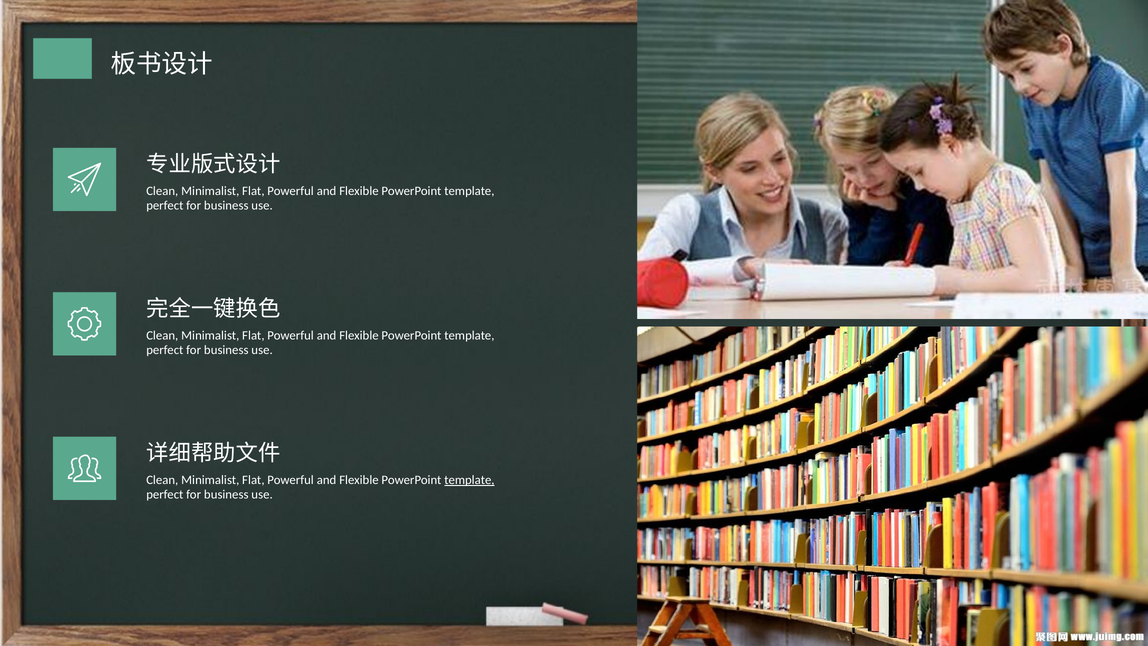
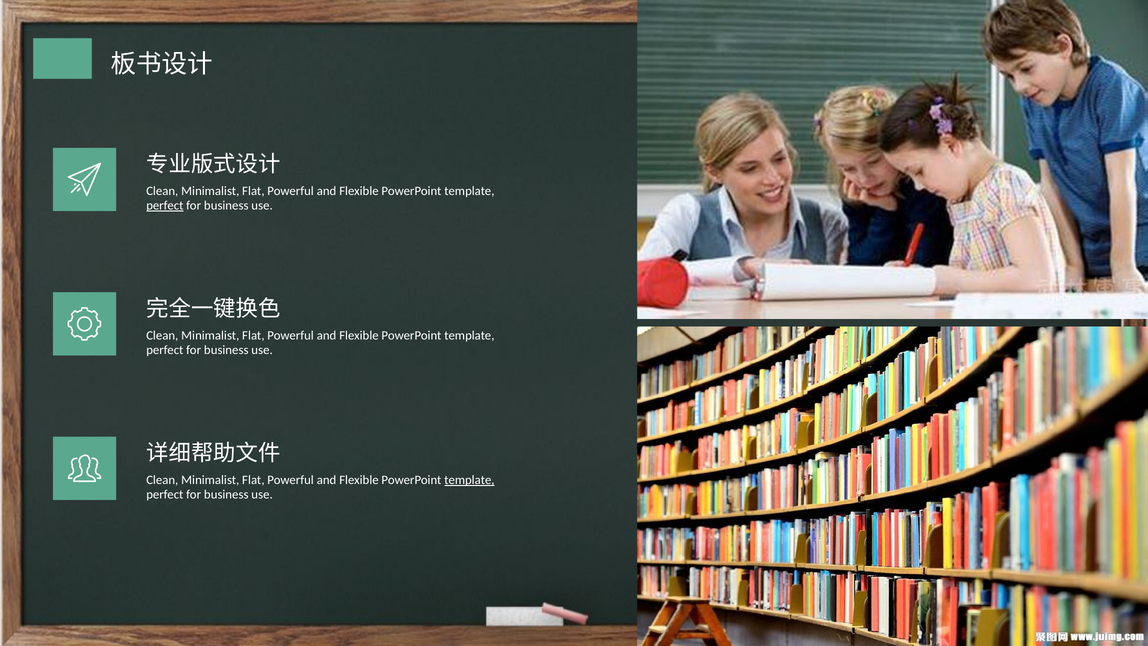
perfect at (165, 206) underline: none -> present
